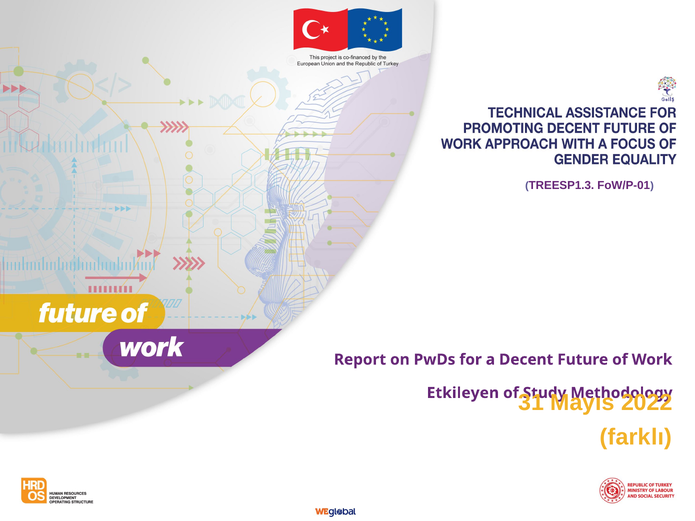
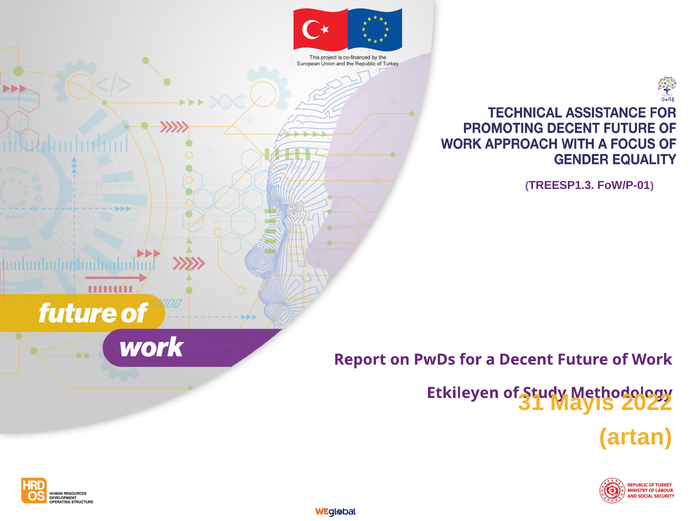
farklı: farklı -> artan
